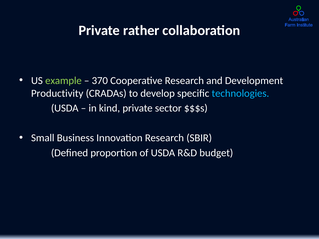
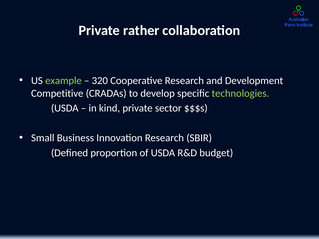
370: 370 -> 320
Productivity: Productivity -> Competitive
technologies colour: light blue -> light green
